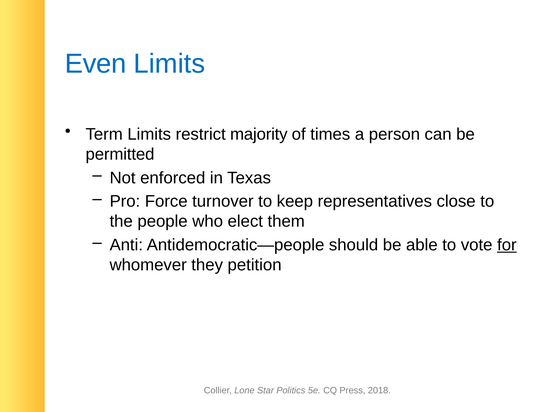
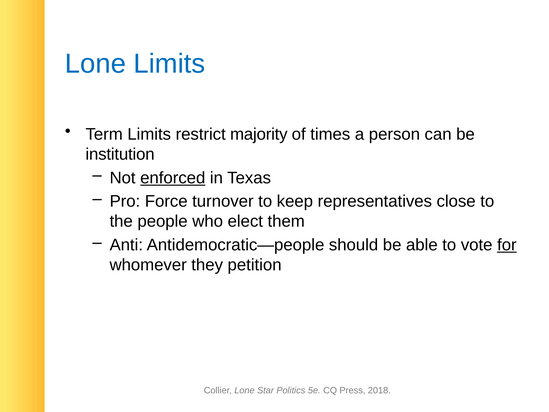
Even at (96, 64): Even -> Lone
permitted: permitted -> institution
enforced underline: none -> present
